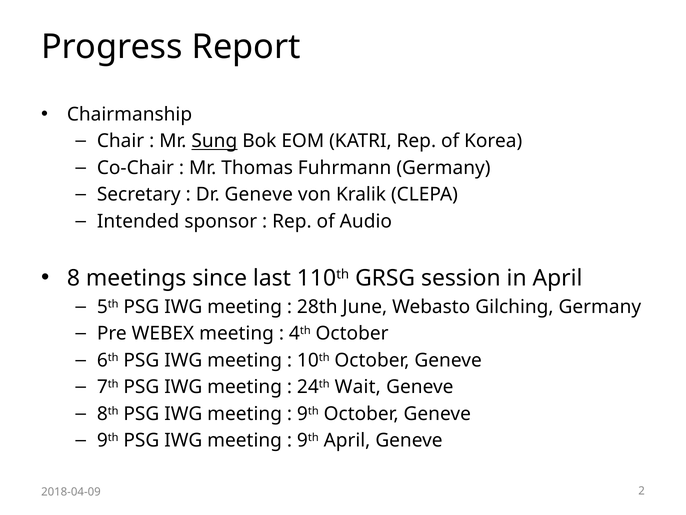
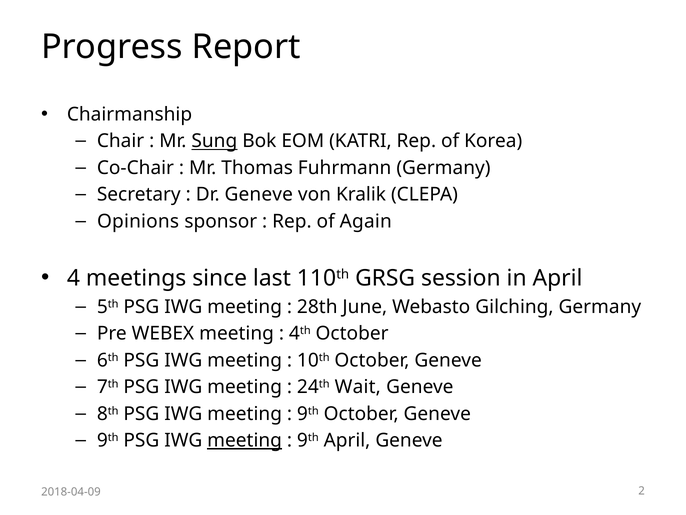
Intended: Intended -> Opinions
Audio: Audio -> Again
8: 8 -> 4
meeting at (245, 440) underline: none -> present
